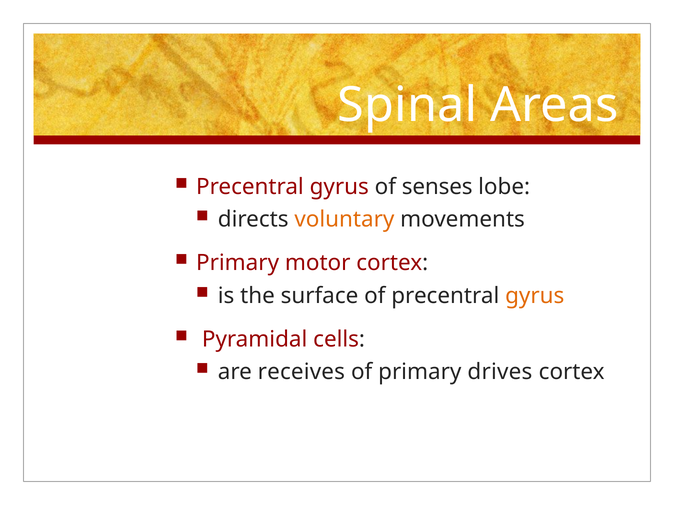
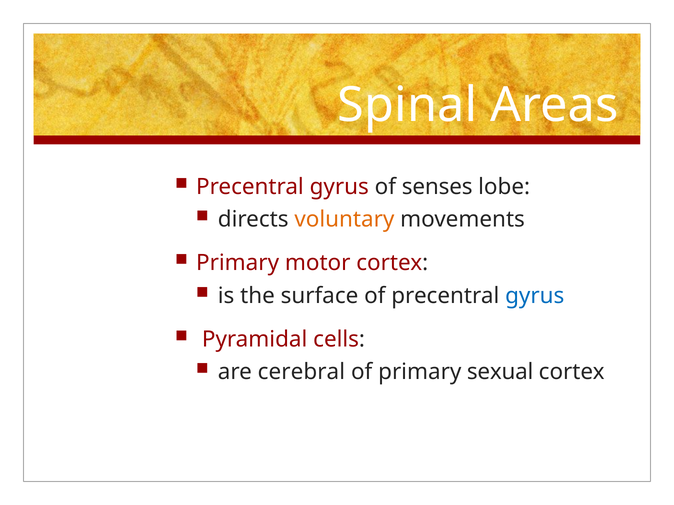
gyrus at (535, 296) colour: orange -> blue
receives: receives -> cerebral
drives: drives -> sexual
